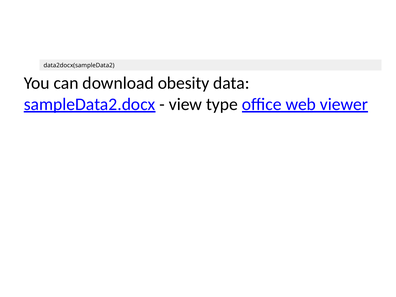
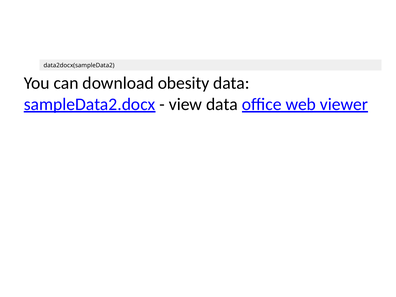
view type: type -> data
